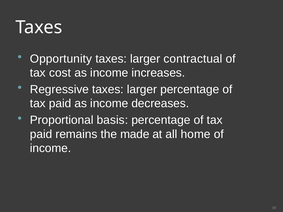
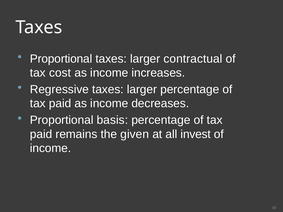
Opportunity at (61, 59): Opportunity -> Proportional
made: made -> given
home: home -> invest
